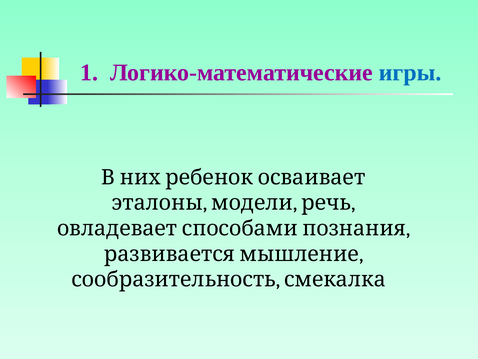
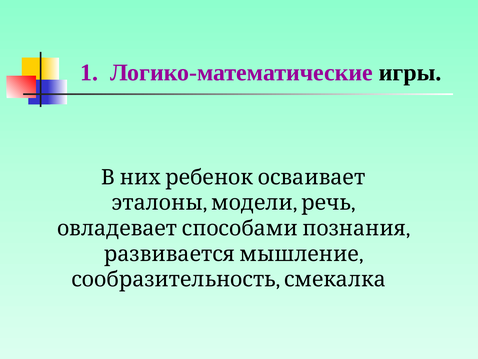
игры colour: blue -> black
